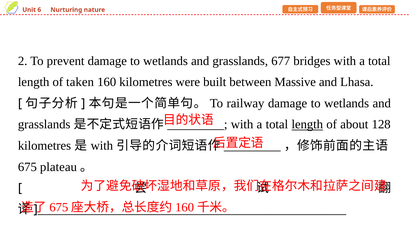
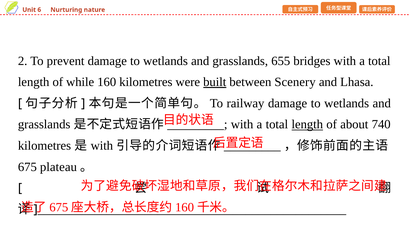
677: 677 -> 655
taken: taken -> while
built underline: none -> present
Massive: Massive -> Scenery
128: 128 -> 740
